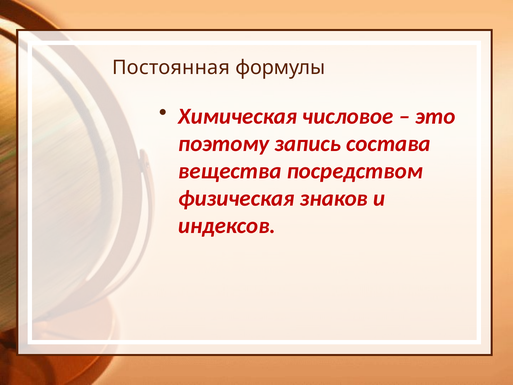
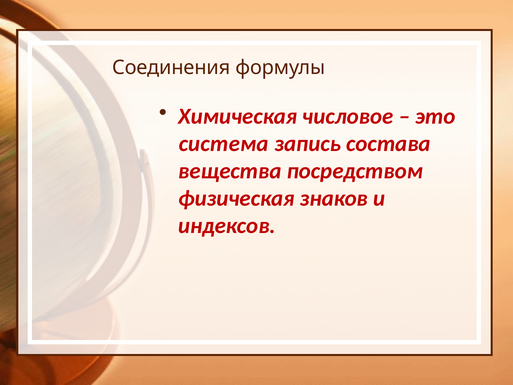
Постоянная: Постоянная -> Соединения
поэтому: поэтому -> система
